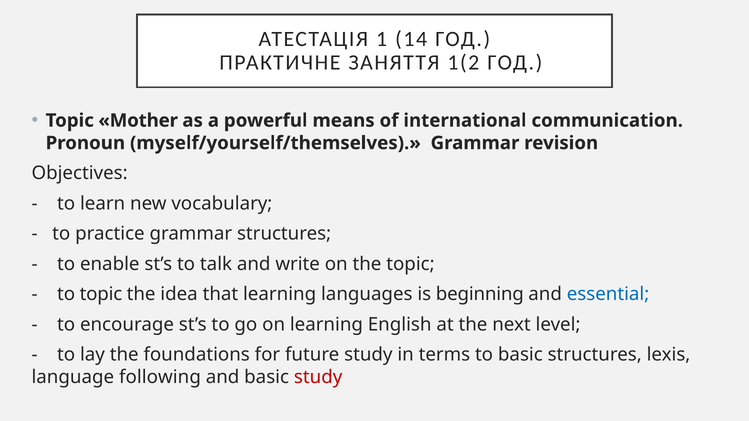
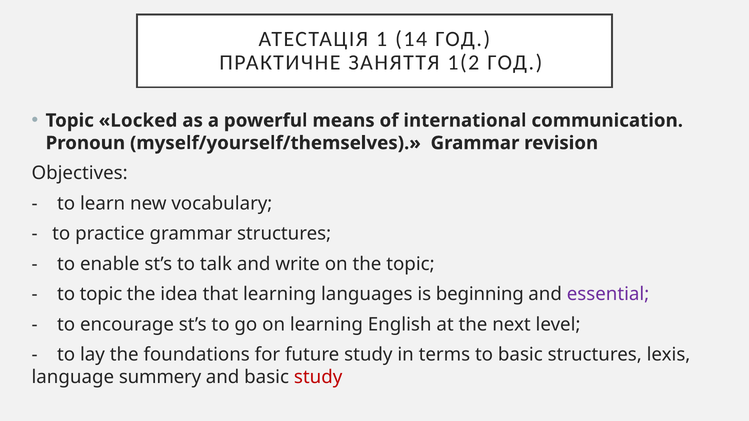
Mother: Mother -> Locked
essential colour: blue -> purple
following: following -> summery
